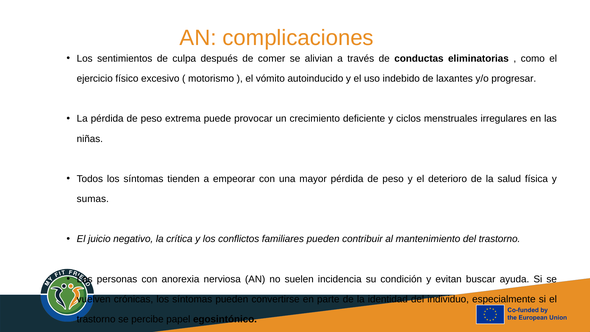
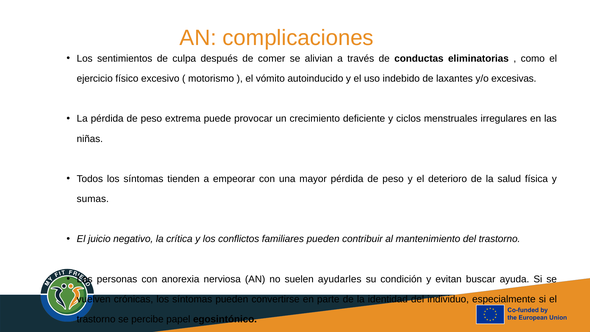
progresar: progresar -> excesivas
incidencia: incidencia -> ayudarles
